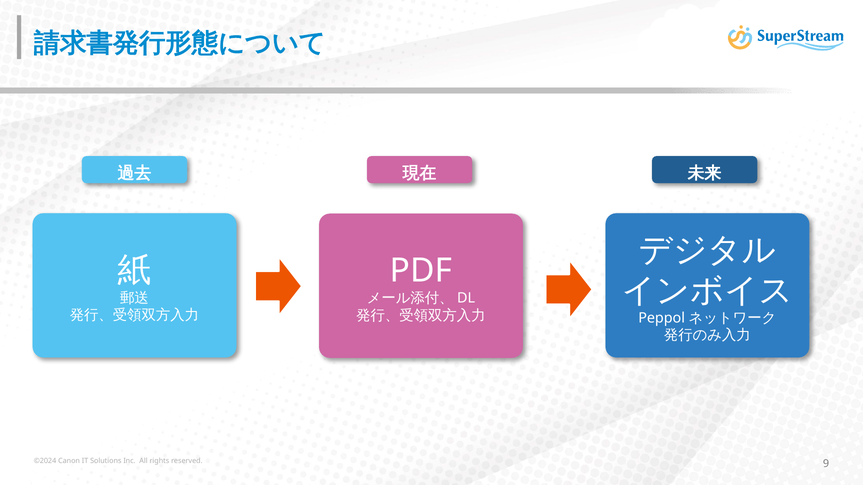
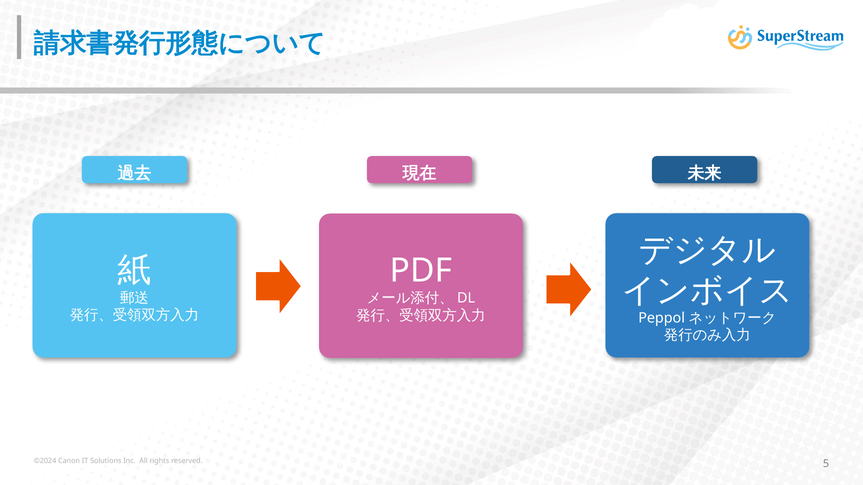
9: 9 -> 5
